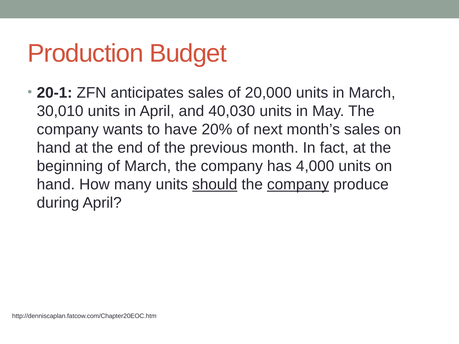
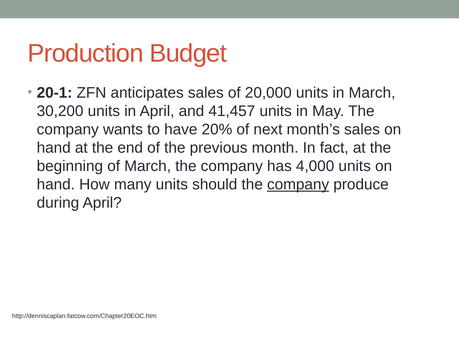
30,010: 30,010 -> 30,200
40,030: 40,030 -> 41,457
should underline: present -> none
